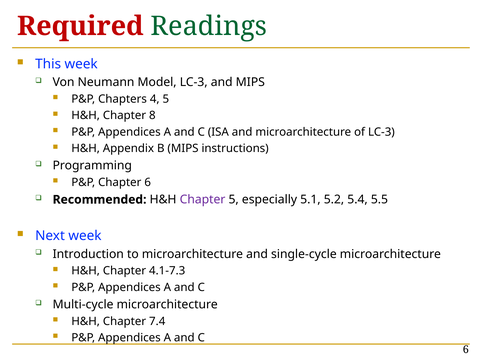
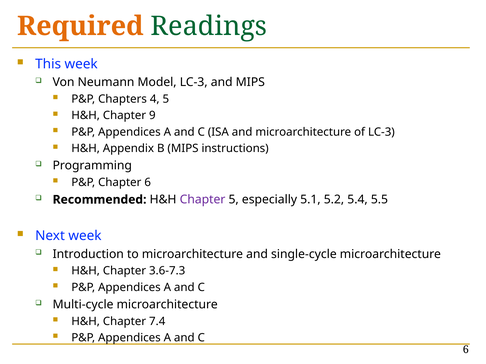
Required colour: red -> orange
8: 8 -> 9
4.1-7.3: 4.1-7.3 -> 3.6-7.3
